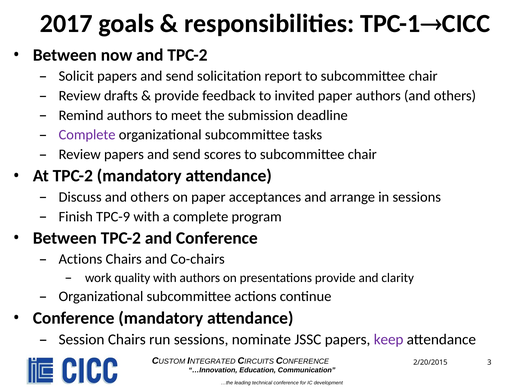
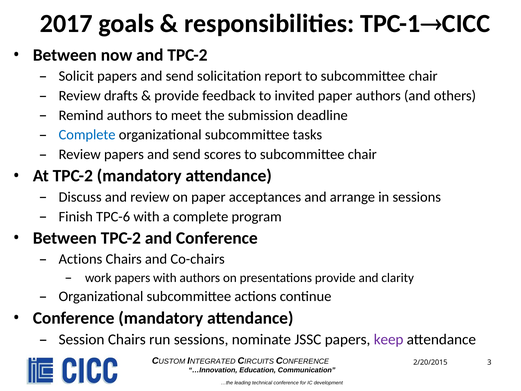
Complete at (87, 135) colour: purple -> blue
Discuss and others: others -> review
TPC-9: TPC-9 -> TPC-6
work quality: quality -> papers
